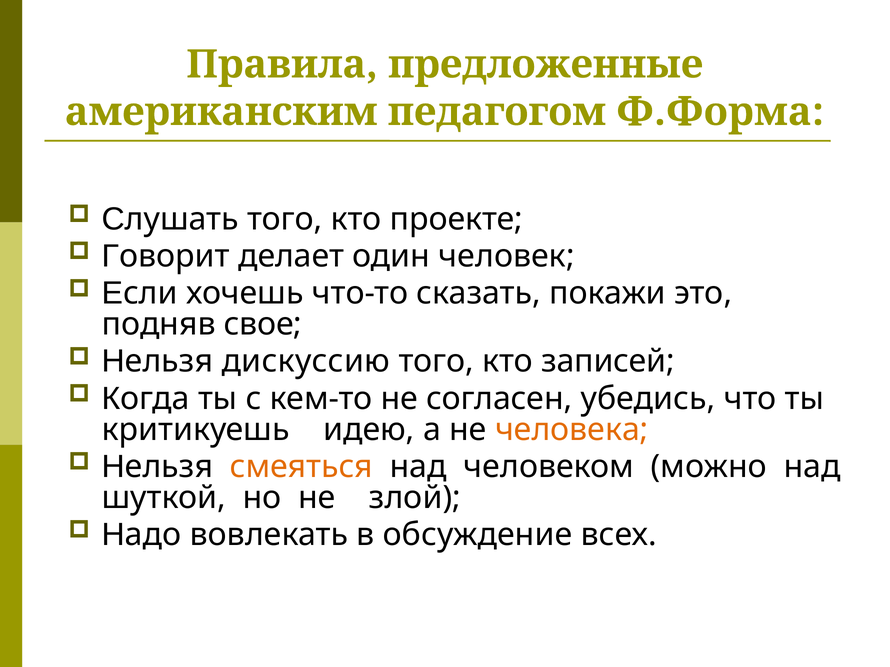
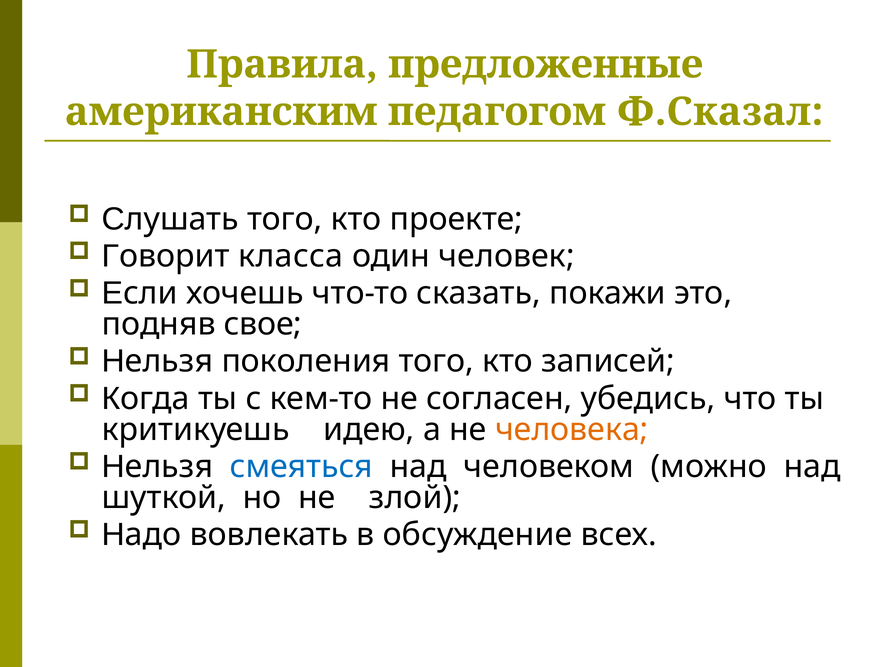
Ф.Форма: Ф.Форма -> Ф.Сказал
делает: делает -> класса
дискуссию: дискуссию -> поколения
смеяться colour: orange -> blue
